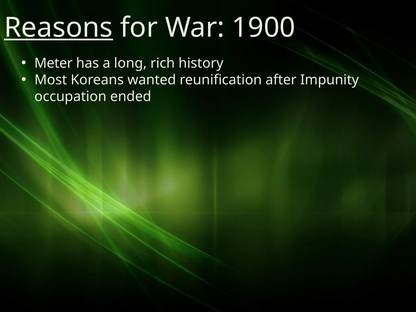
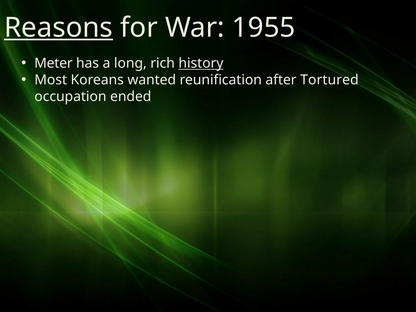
1900: 1900 -> 1955
history underline: none -> present
Impunity: Impunity -> Tortured
